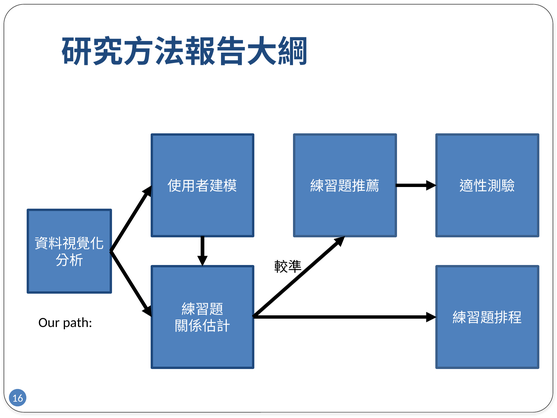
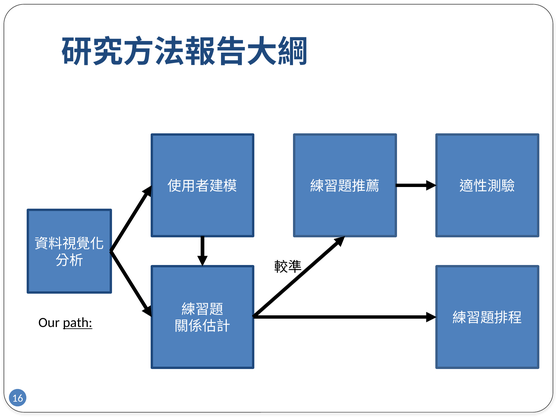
path underline: none -> present
